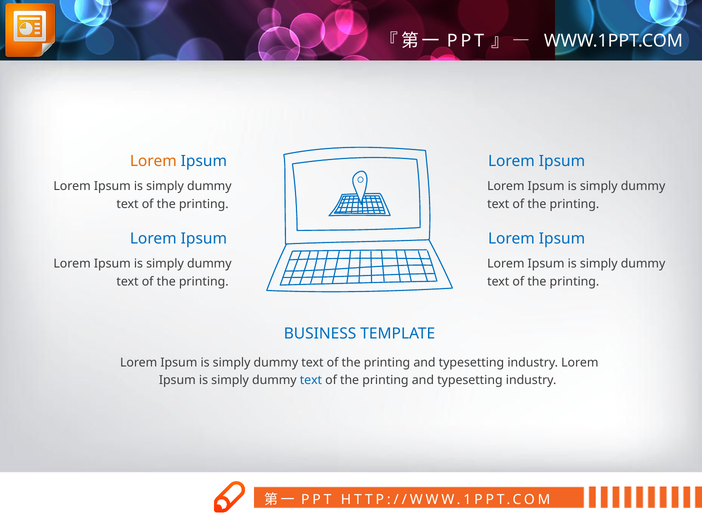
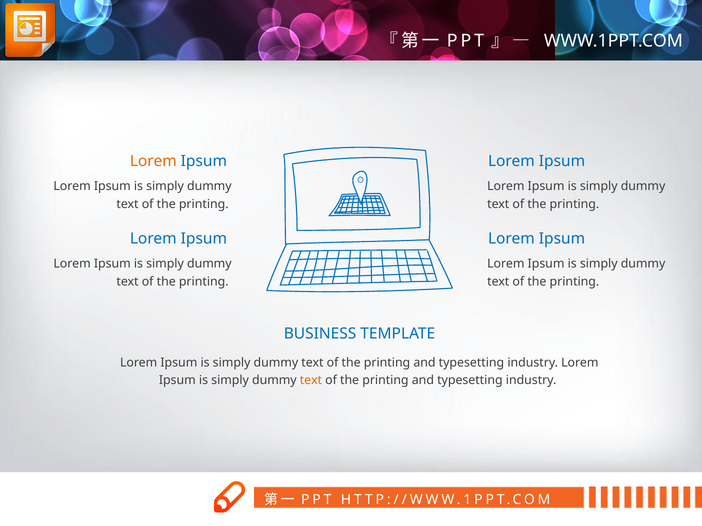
text at (311, 381) colour: blue -> orange
